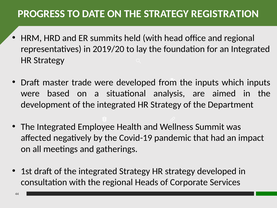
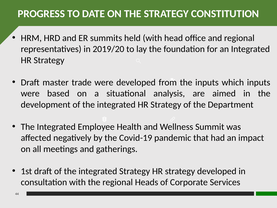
REGISTRATION: REGISTRATION -> CONSTITUTION
